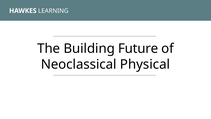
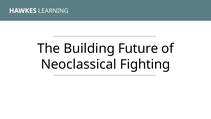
Physical: Physical -> Fighting
